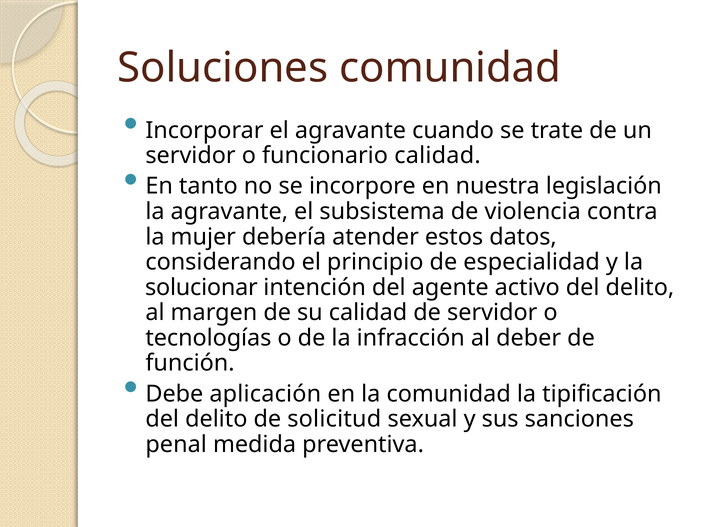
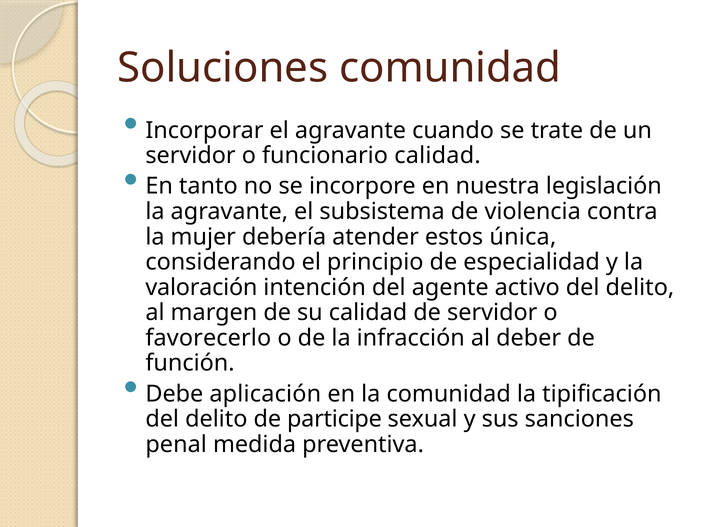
datos: datos -> única
solucionar: solucionar -> valoración
tecnologías: tecnologías -> favorecerlo
solicitud: solicitud -> participe
